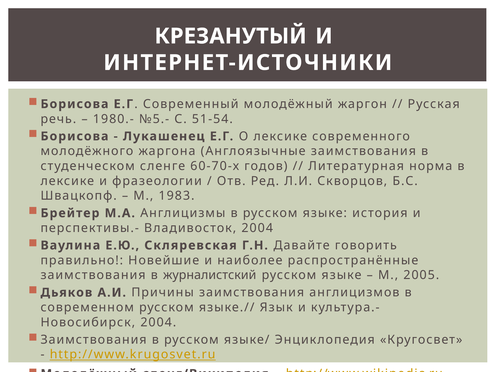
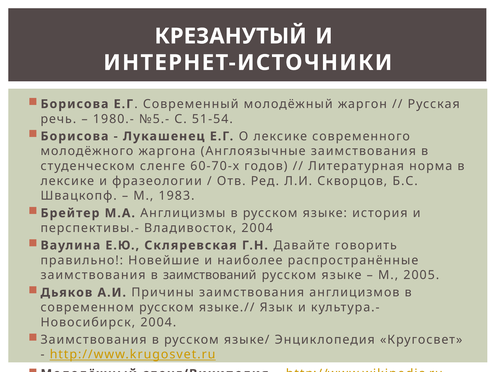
журналистский: журналистский -> заимствований
